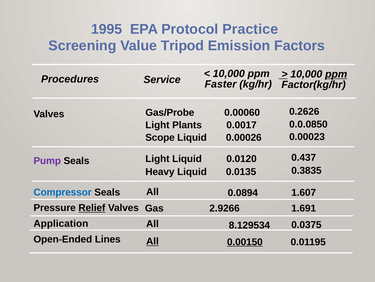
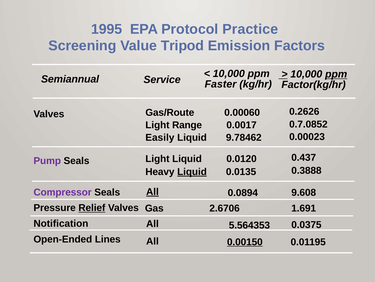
Procedures: Procedures -> Semiannual
Gas/Probe: Gas/Probe -> Gas/Route
0.0.0850: 0.0.0850 -> 0.7.0852
Plants: Plants -> Range
Scope: Scope -> Easily
0.00026: 0.00026 -> 9.78462
0.3835: 0.3835 -> 0.3888
Liquid at (192, 171) underline: none -> present
All at (152, 191) underline: none -> present
Compressor colour: blue -> purple
1.607: 1.607 -> 9.608
2.9266: 2.9266 -> 2.6706
Application: Application -> Notification
8.129534: 8.129534 -> 5.564353
All at (152, 241) underline: present -> none
